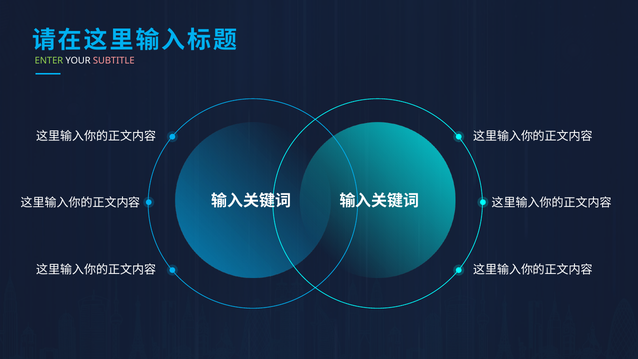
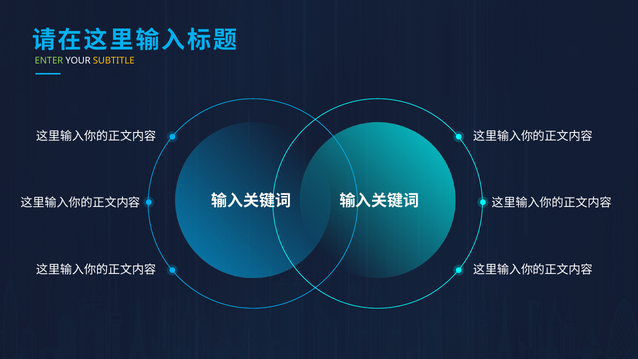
SUBTITLE colour: pink -> yellow
